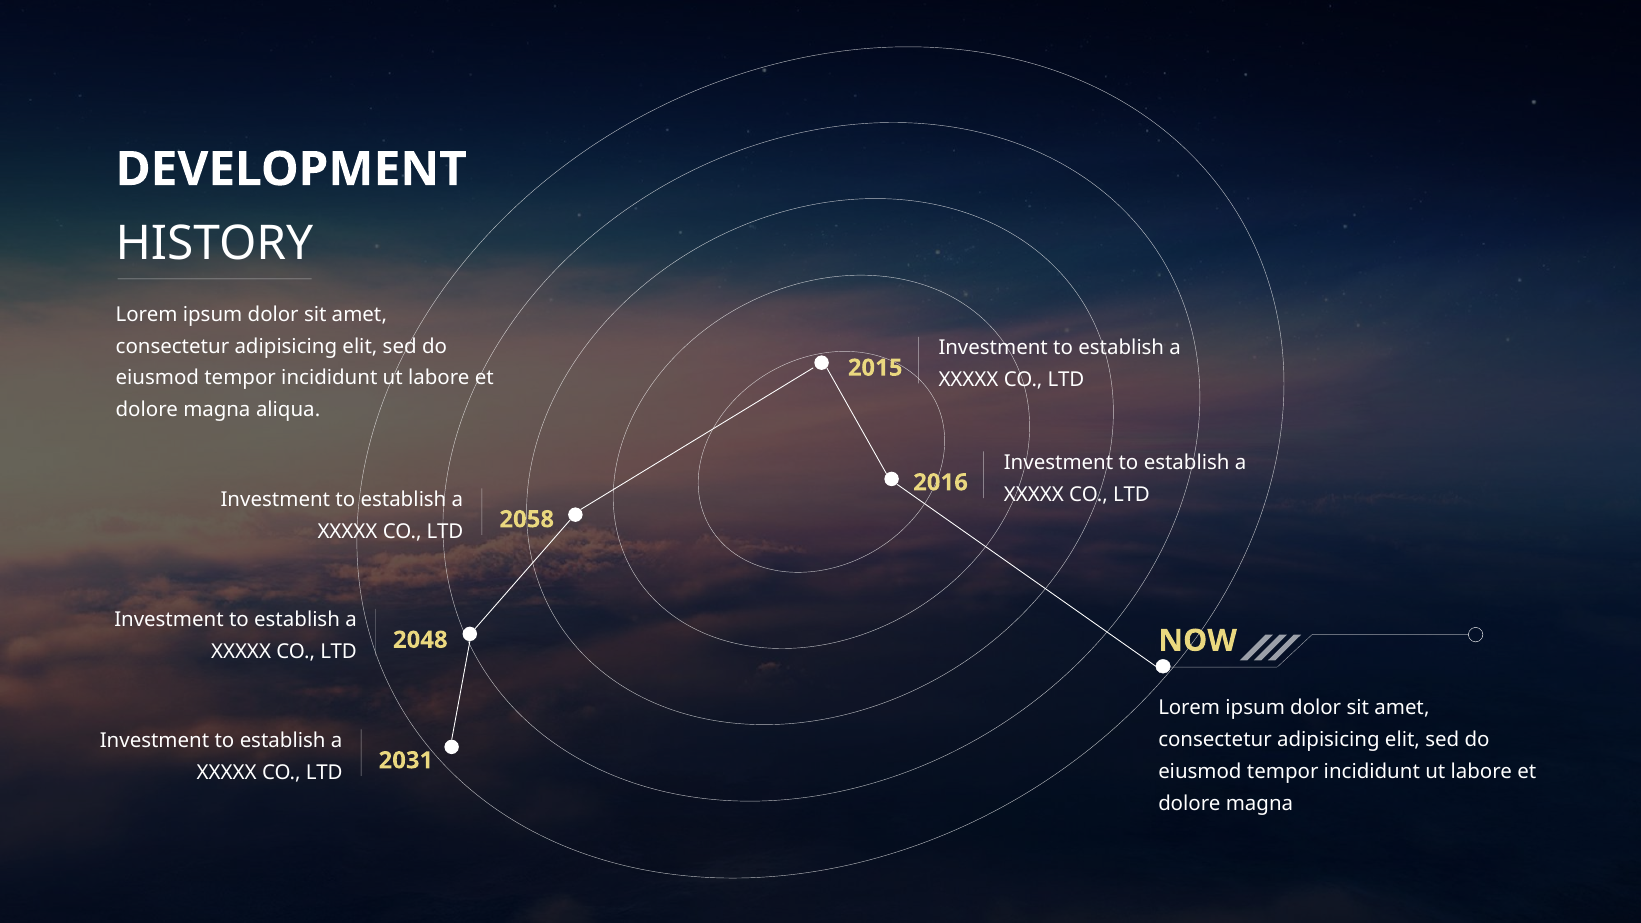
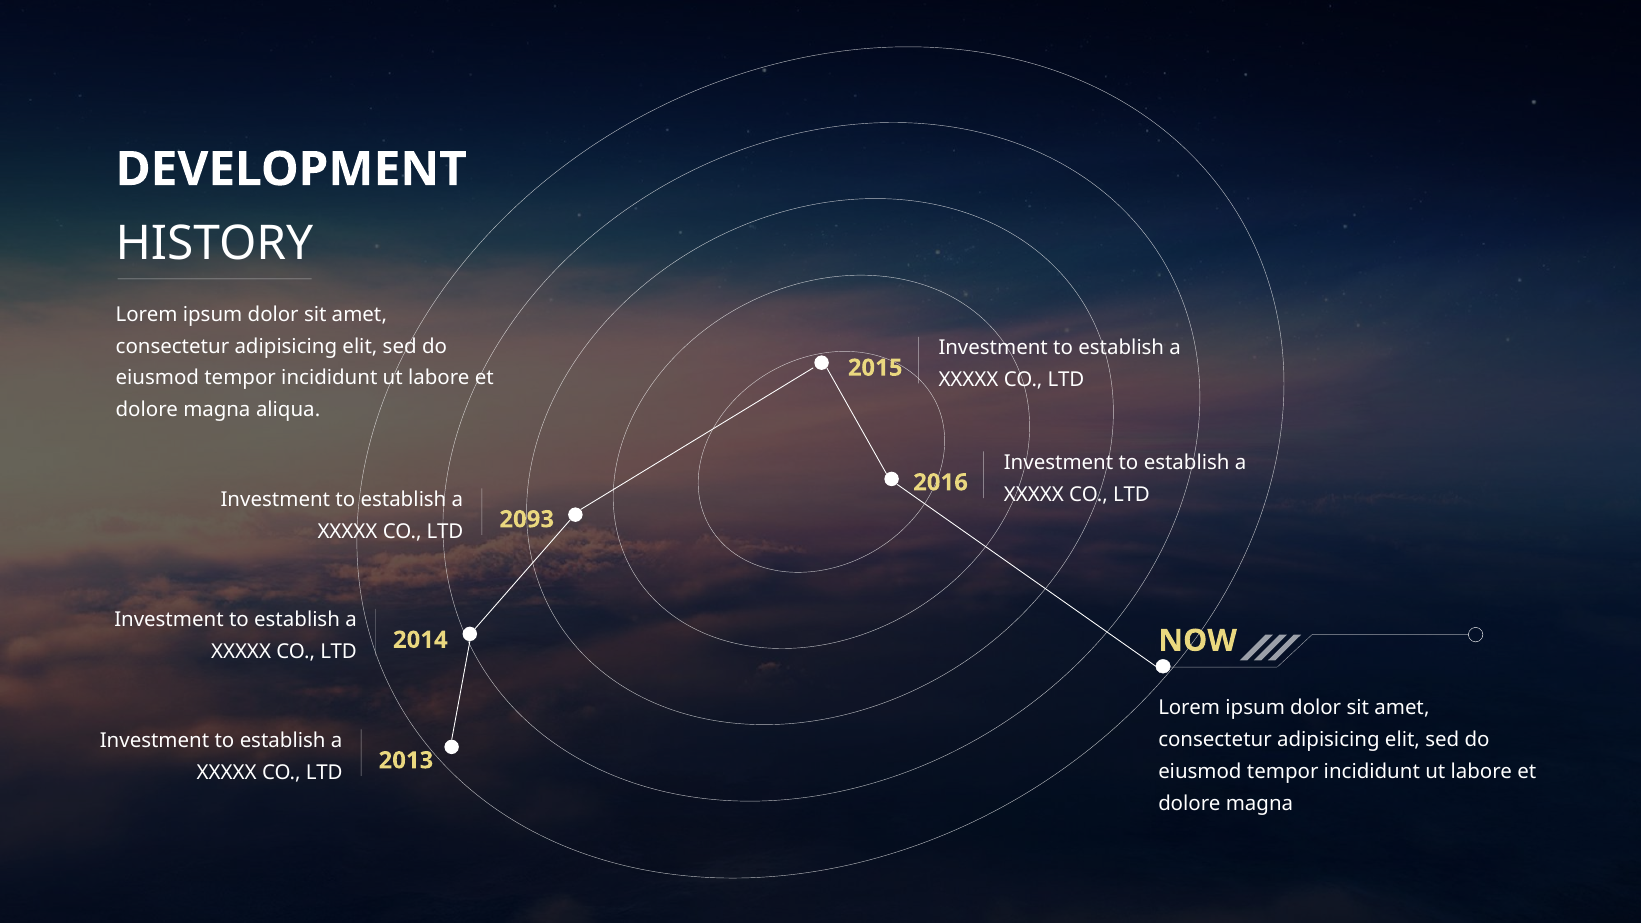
2058: 2058 -> 2093
2048: 2048 -> 2014
2031: 2031 -> 2013
